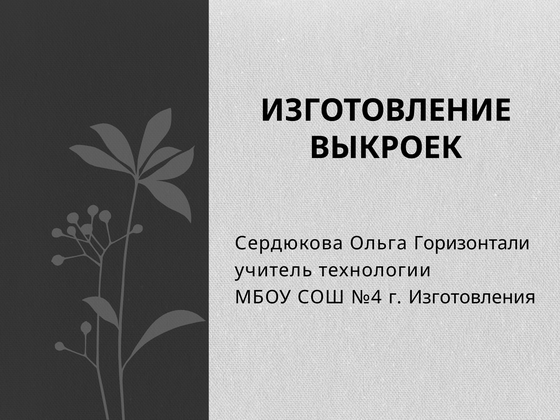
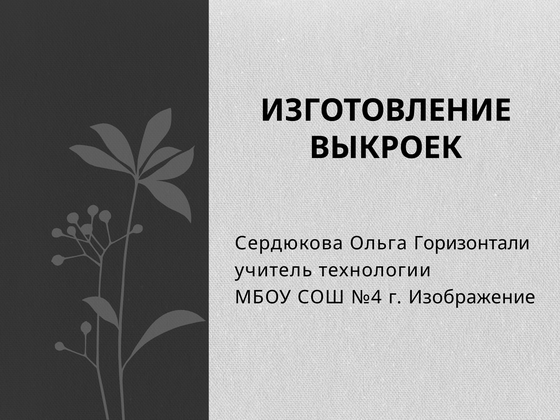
Изготовления: Изготовления -> Изображение
